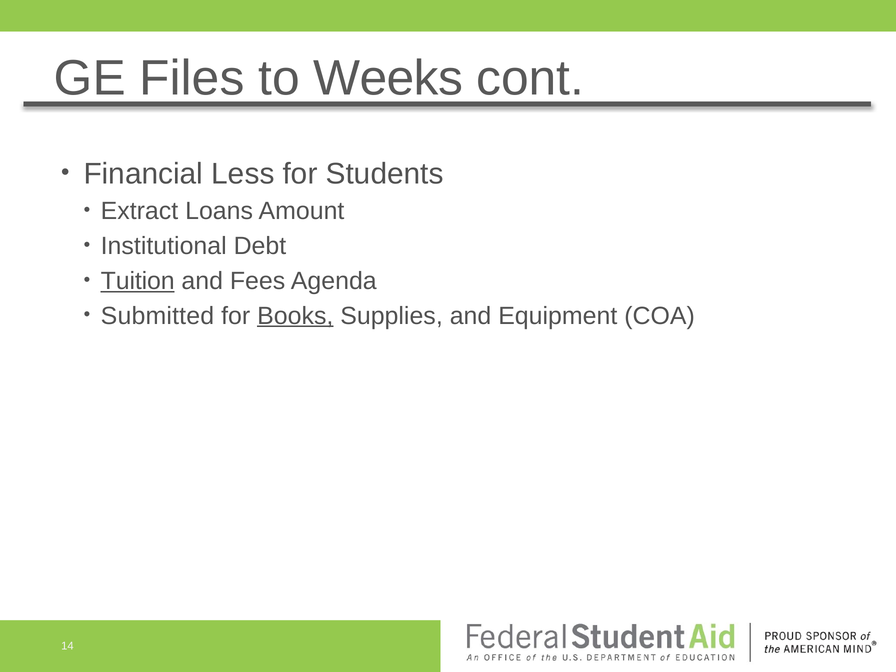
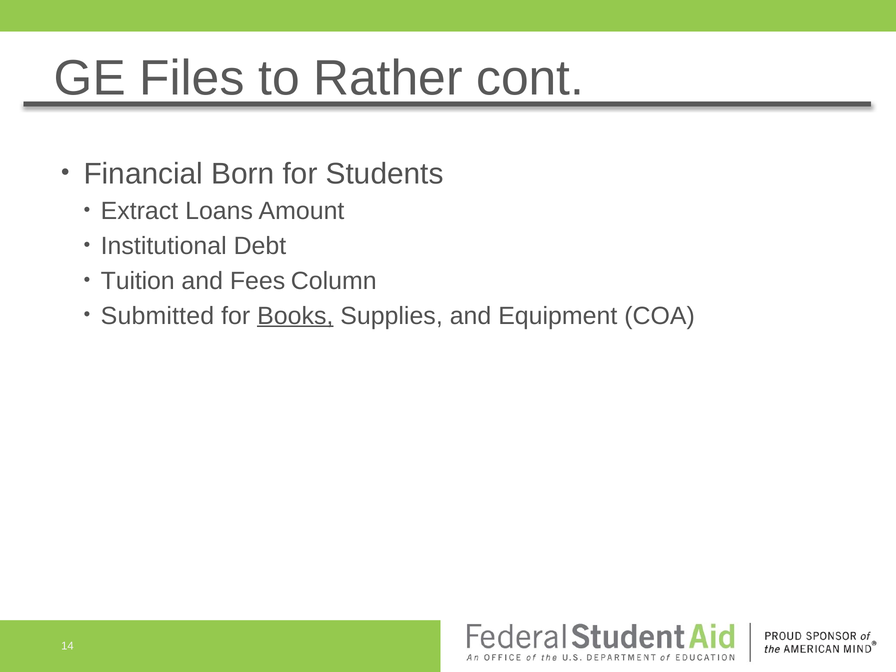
Weeks: Weeks -> Rather
Less: Less -> Born
Tuition underline: present -> none
Agenda: Agenda -> Column
